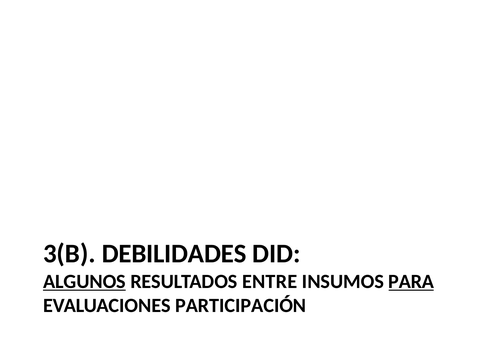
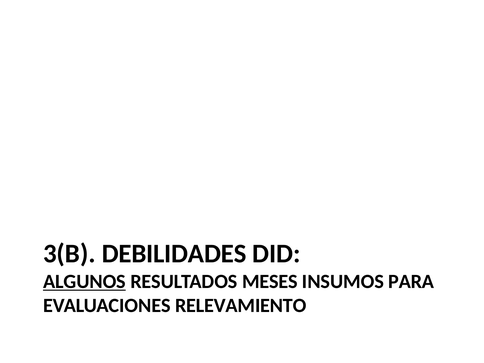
ENTRE: ENTRE -> MESES
PARA underline: present -> none
PARTICIPACIÓN: PARTICIPACIÓN -> RELEVAMIENTO
